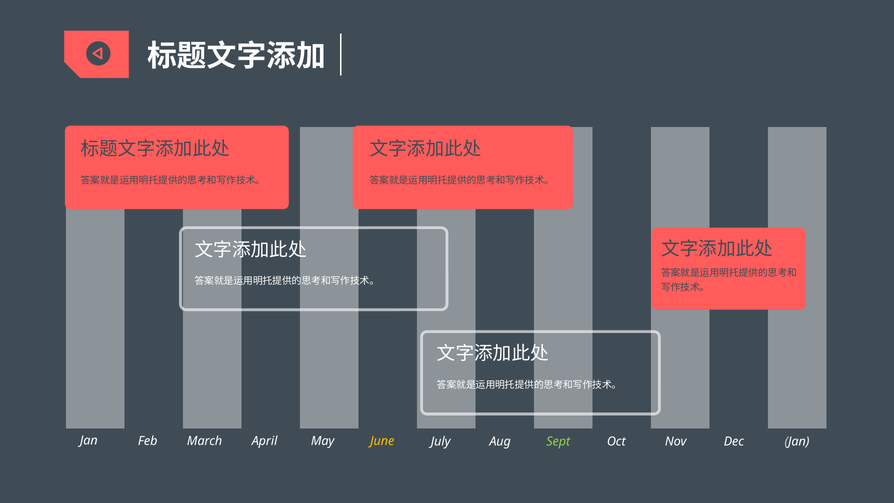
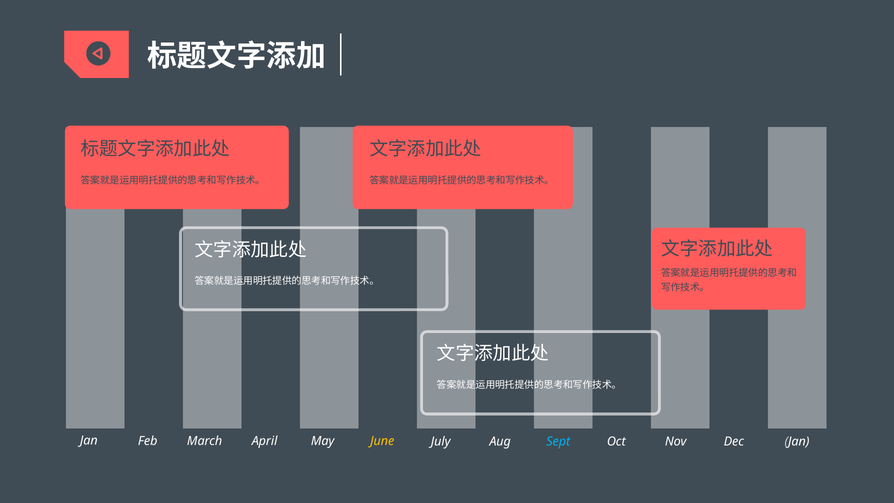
Sept colour: light green -> light blue
